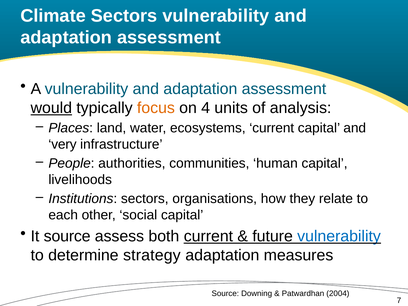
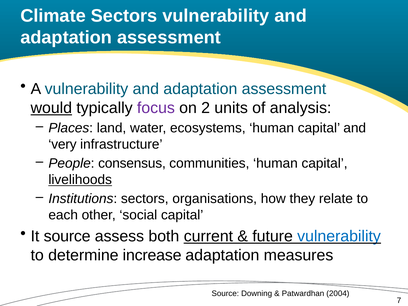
focus colour: orange -> purple
4: 4 -> 2
ecosystems current: current -> human
authorities: authorities -> consensus
livelihoods underline: none -> present
strategy: strategy -> increase
